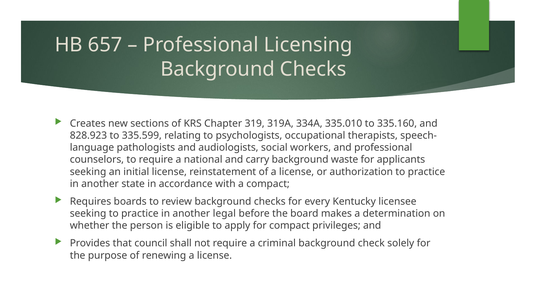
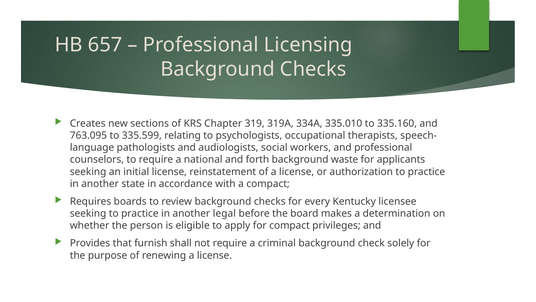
828.923: 828.923 -> 763.095
carry: carry -> forth
council: council -> furnish
